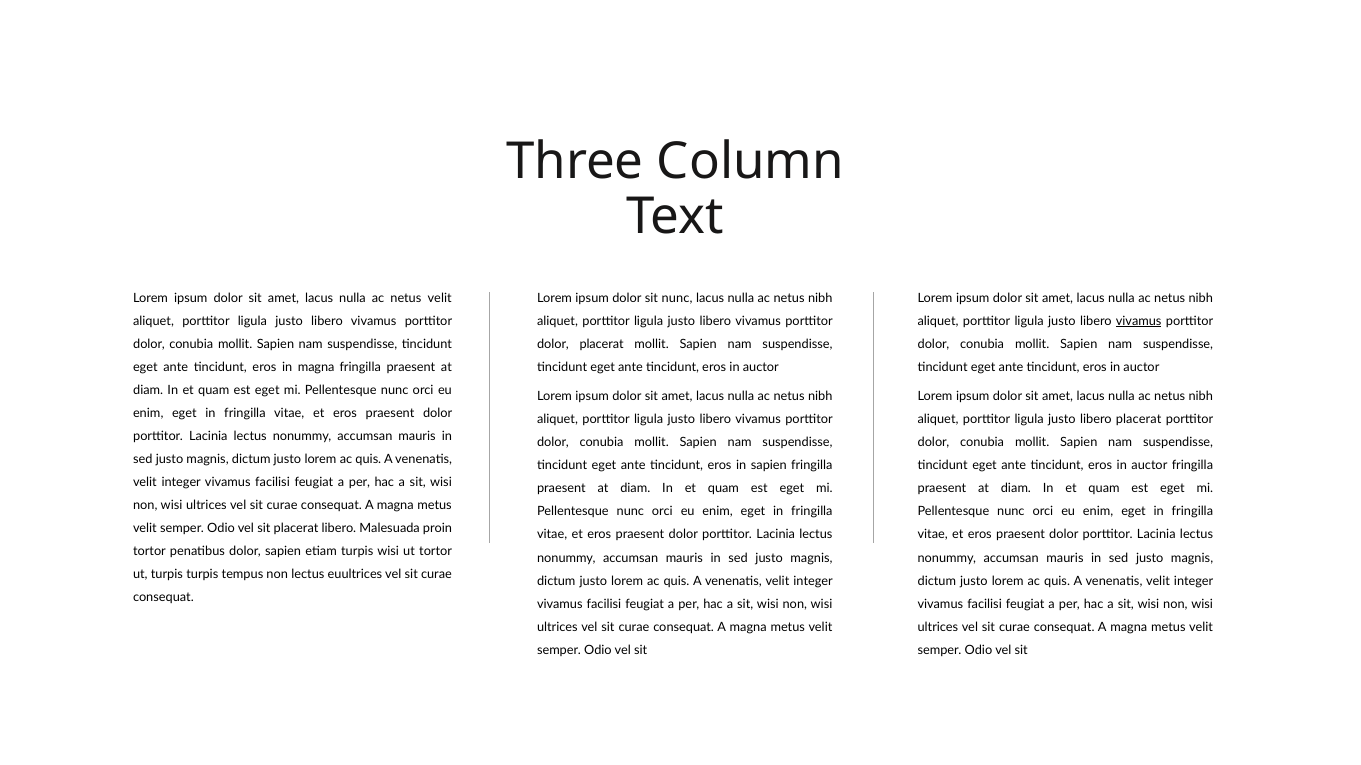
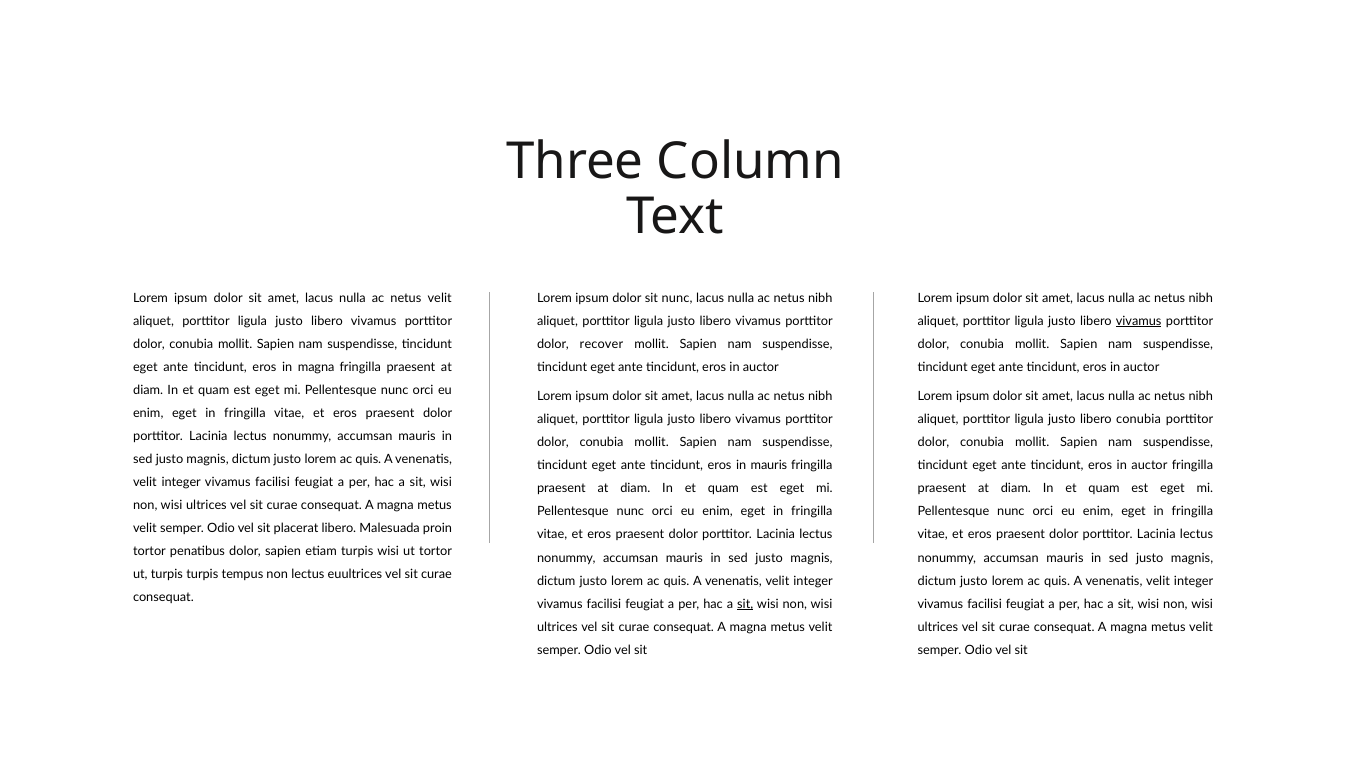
dolor placerat: placerat -> recover
libero placerat: placerat -> conubia
in sapien: sapien -> mauris
sit at (745, 604) underline: none -> present
